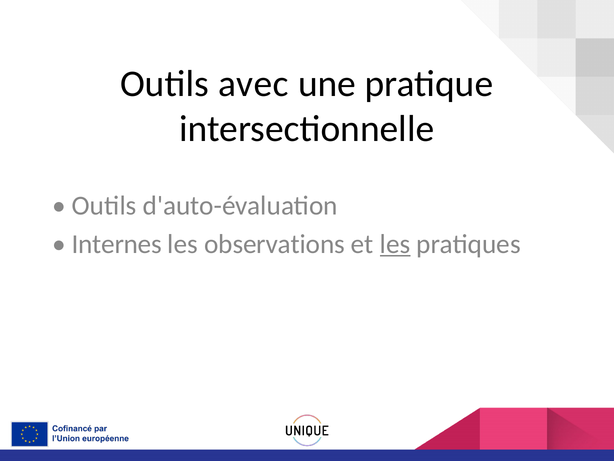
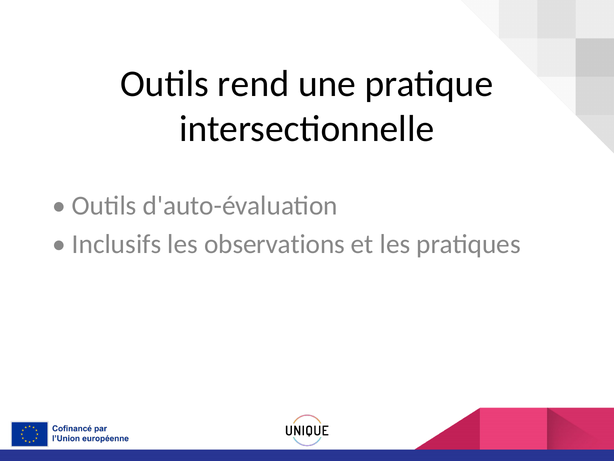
avec: avec -> rend
Internes: Internes -> Inclusifs
les at (395, 244) underline: present -> none
